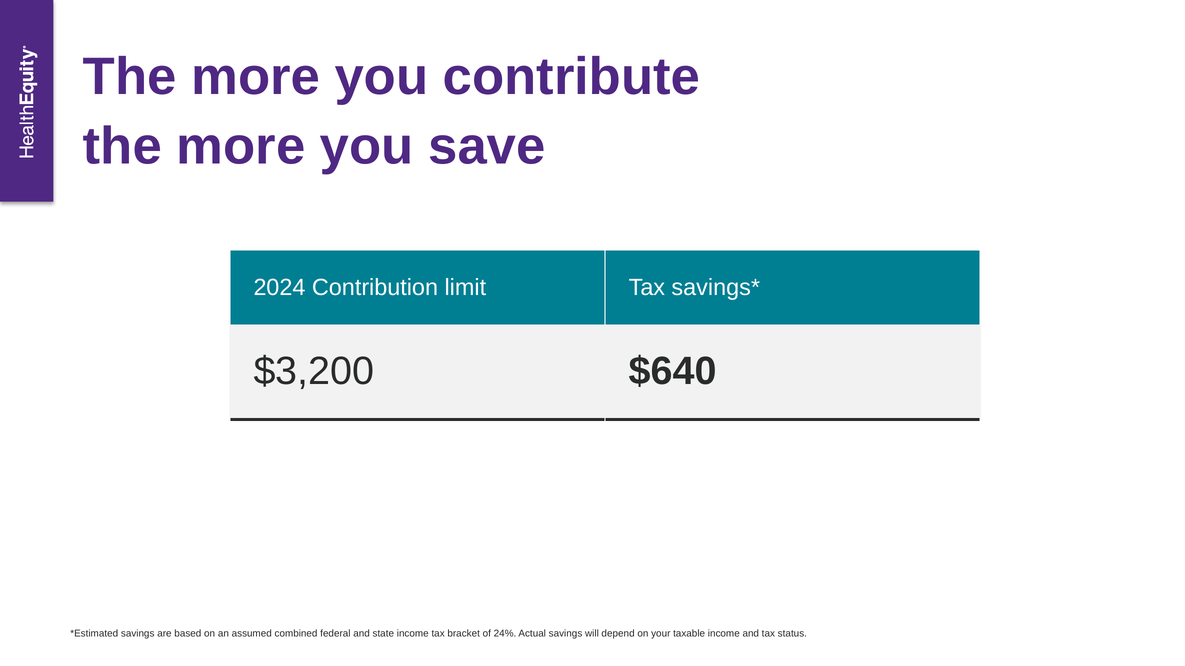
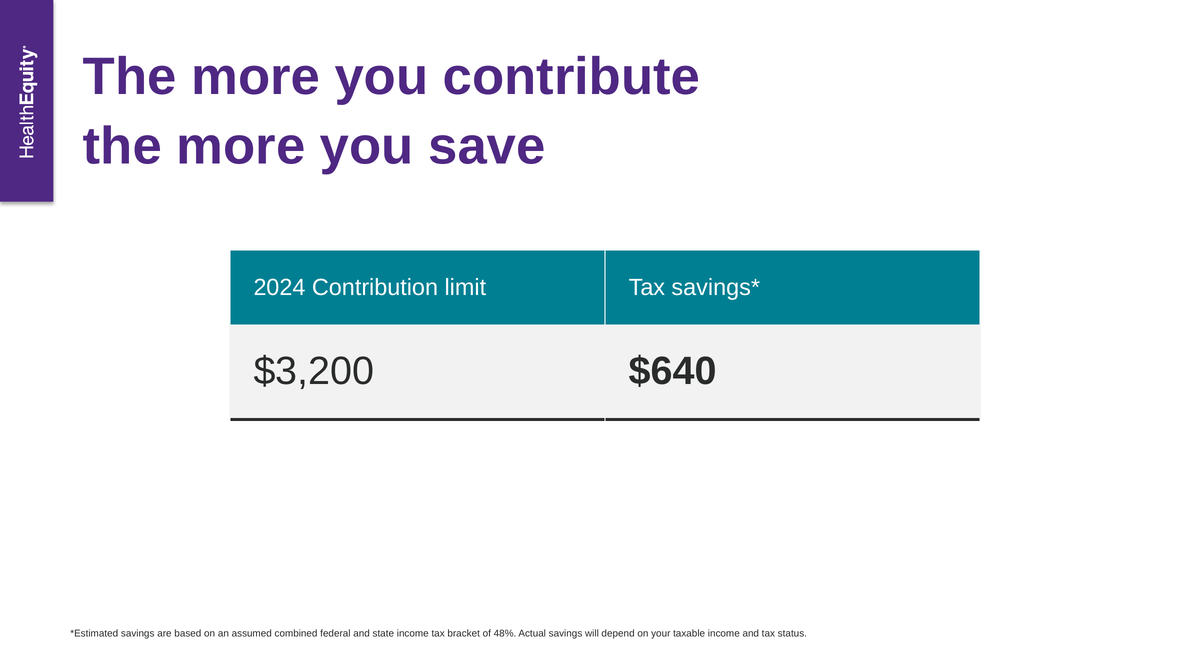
24%: 24% -> 48%
